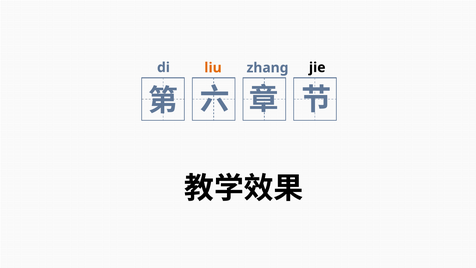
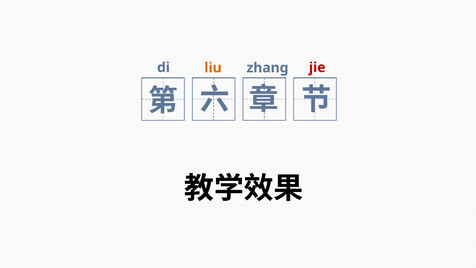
jie colour: black -> red
